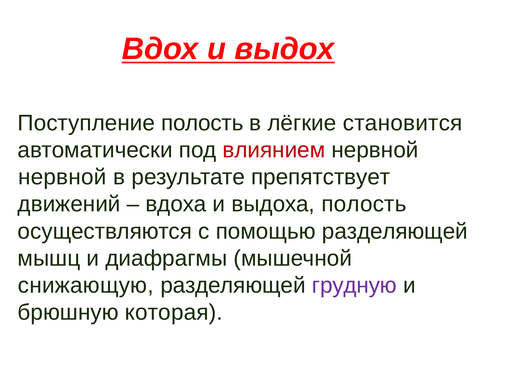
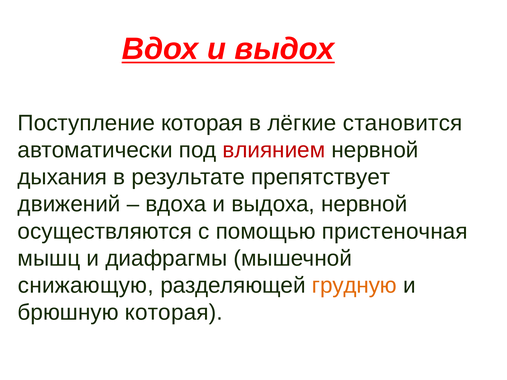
Поступление полость: полость -> которая
нервной at (62, 177): нервной -> дыхания
выдоха полость: полость -> нервной
помощью разделяющей: разделяющей -> пристеночная
грудную colour: purple -> orange
